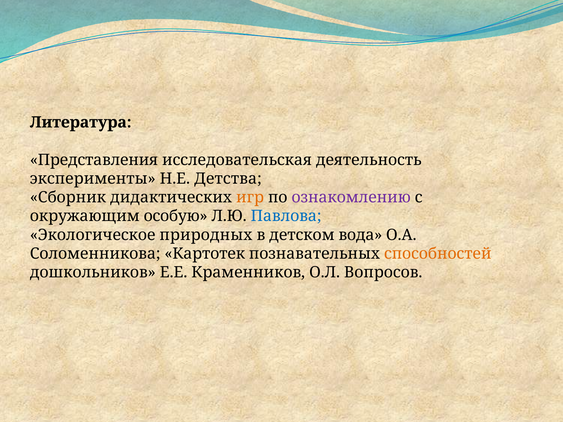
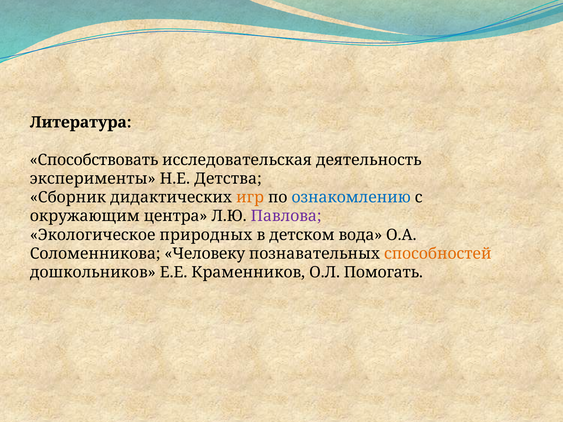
Представления: Представления -> Способствовать
ознакомлению colour: purple -> blue
особую: особую -> центра
Павлова colour: blue -> purple
Картотек: Картотек -> Человеку
Вопросов: Вопросов -> Помогать
